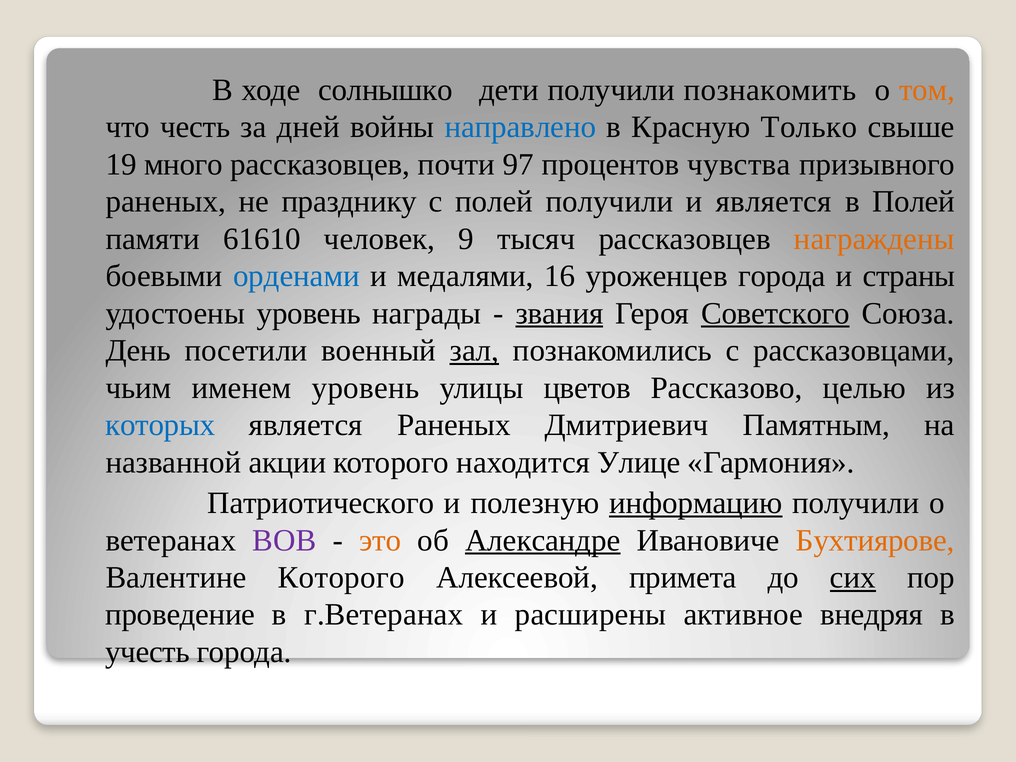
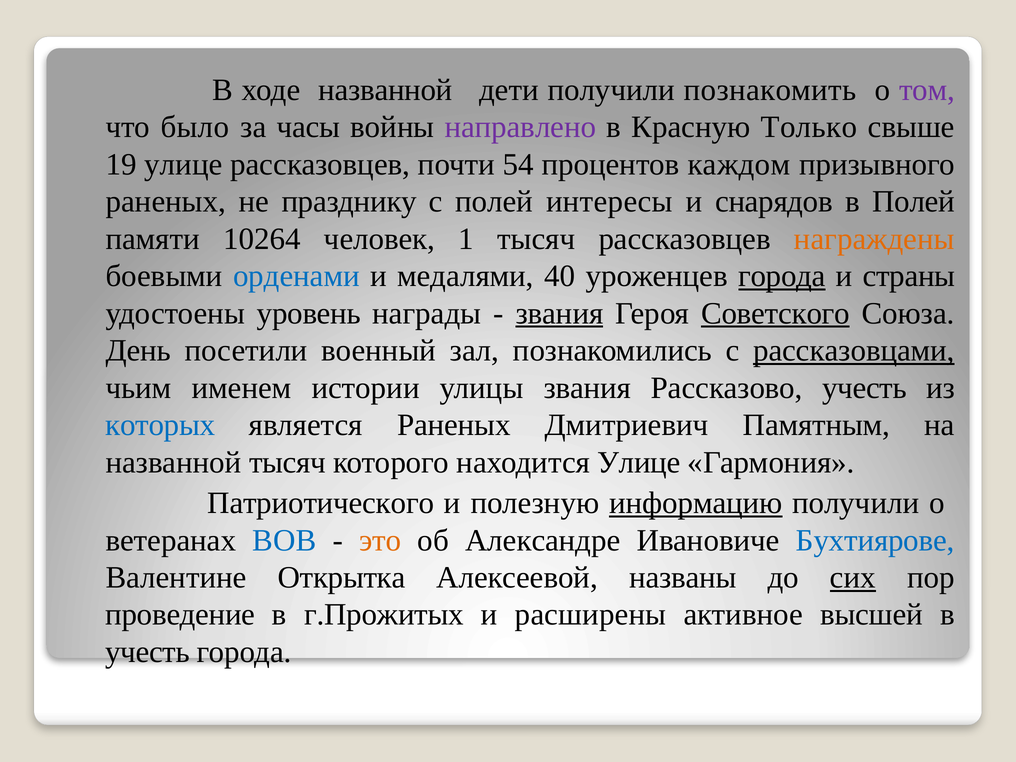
ходе солнышко: солнышко -> названной
том colour: orange -> purple
честь: честь -> было
дней: дней -> часы
направлено colour: blue -> purple
19 много: много -> улице
97: 97 -> 54
чувства: чувства -> каждом
полей получили: получили -> интересы
и является: является -> снарядов
61610: 61610 -> 10264
9: 9 -> 1
16: 16 -> 40
города at (782, 276) underline: none -> present
зал underline: present -> none
рассказовцами underline: none -> present
именем уровень: уровень -> истории
улицы цветов: цветов -> звания
Рассказово целью: целью -> учесть
названной акции: акции -> тысяч
ВОВ colour: purple -> blue
Александре underline: present -> none
Бухтиярове colour: orange -> blue
Валентине Которого: Которого -> Открытка
примета: примета -> названы
г.Ветеранах: г.Ветеранах -> г.Прожитых
внедряя: внедряя -> высшей
